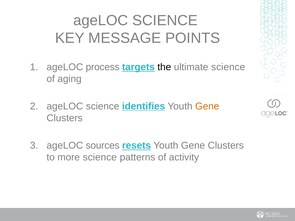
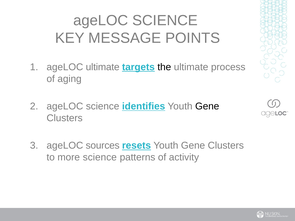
ageLOC process: process -> ultimate
ultimate science: science -> process
Gene at (207, 106) colour: orange -> black
